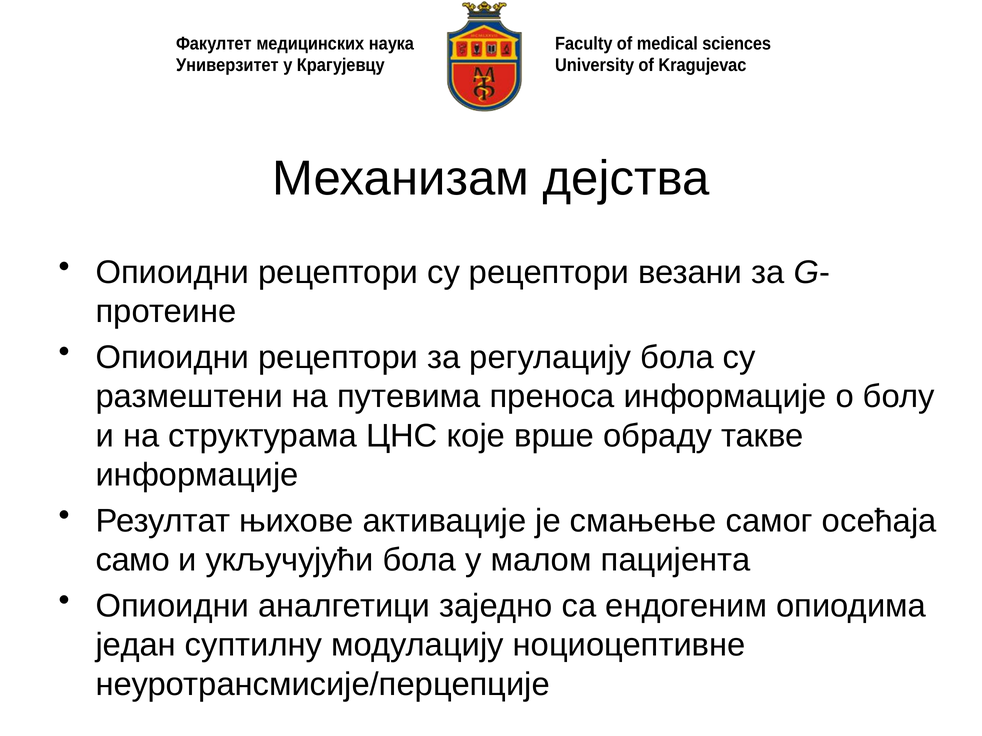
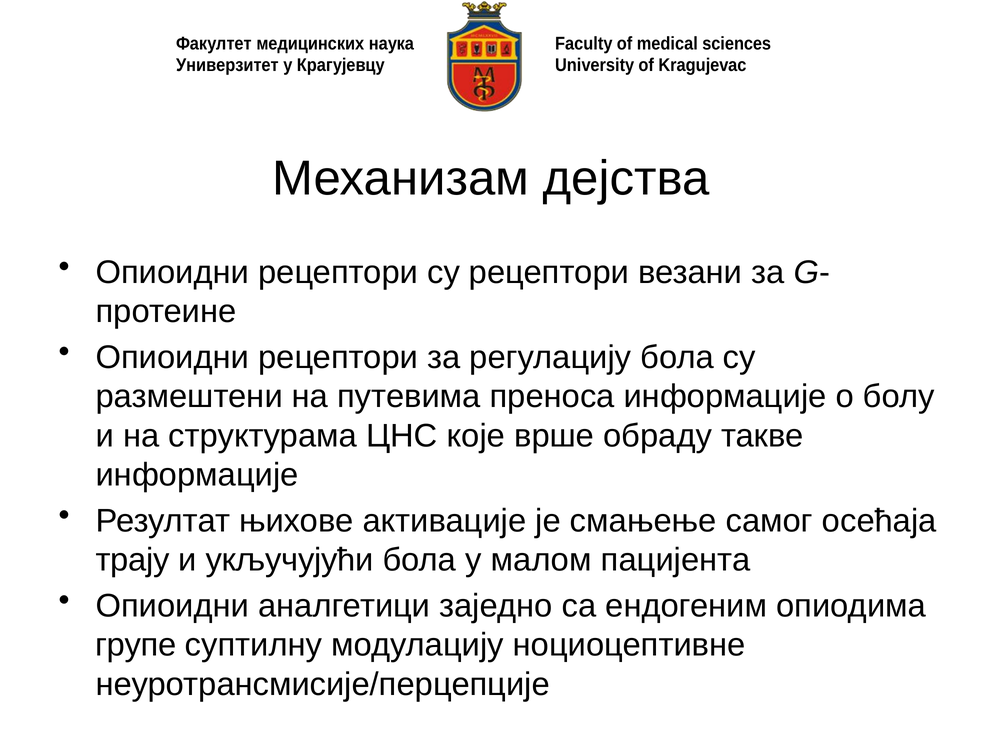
само: само -> трају
један: један -> групе
